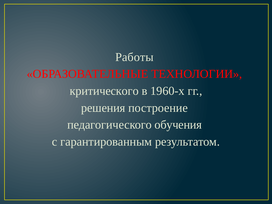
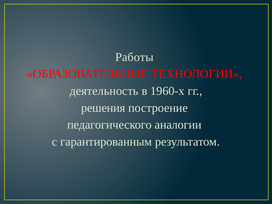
критического: критического -> деятельность
обучения: обучения -> аналогии
